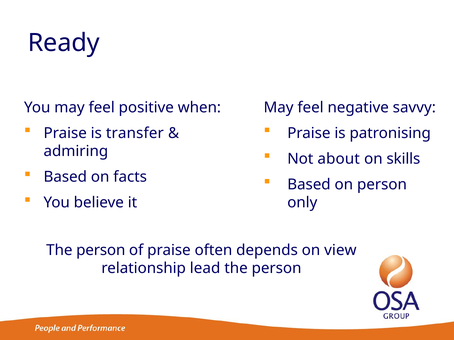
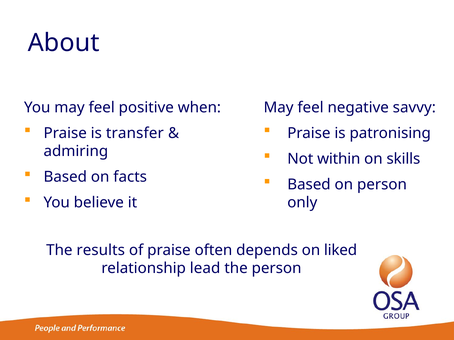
Ready: Ready -> About
about: about -> within
person at (101, 251): person -> results
view: view -> liked
